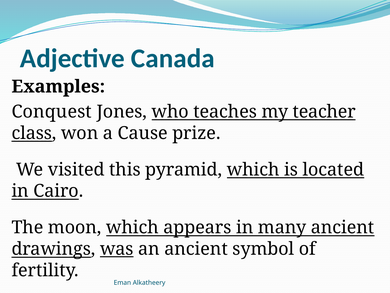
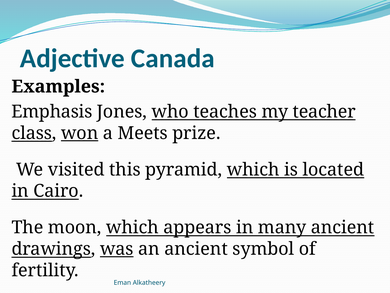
Conquest: Conquest -> Emphasis
won underline: none -> present
Cause: Cause -> Meets
